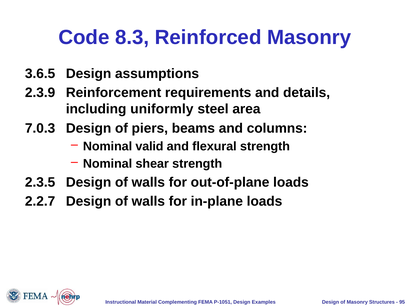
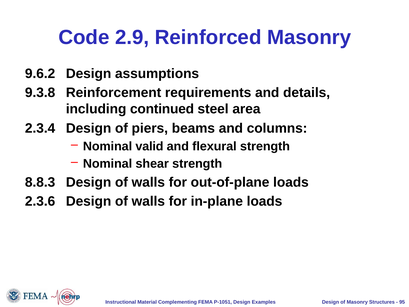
8.3: 8.3 -> 2.9
3.6.5: 3.6.5 -> 9.6.2
2.3.9: 2.3.9 -> 9.3.8
uniformly: uniformly -> continued
7.0.3: 7.0.3 -> 2.3.4
2.3.5: 2.3.5 -> 8.8.3
2.2.7: 2.2.7 -> 2.3.6
